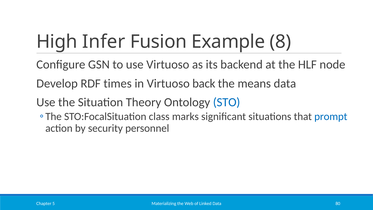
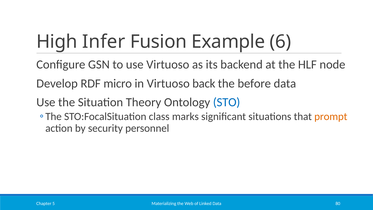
8: 8 -> 6
times: times -> micro
means: means -> before
prompt colour: blue -> orange
